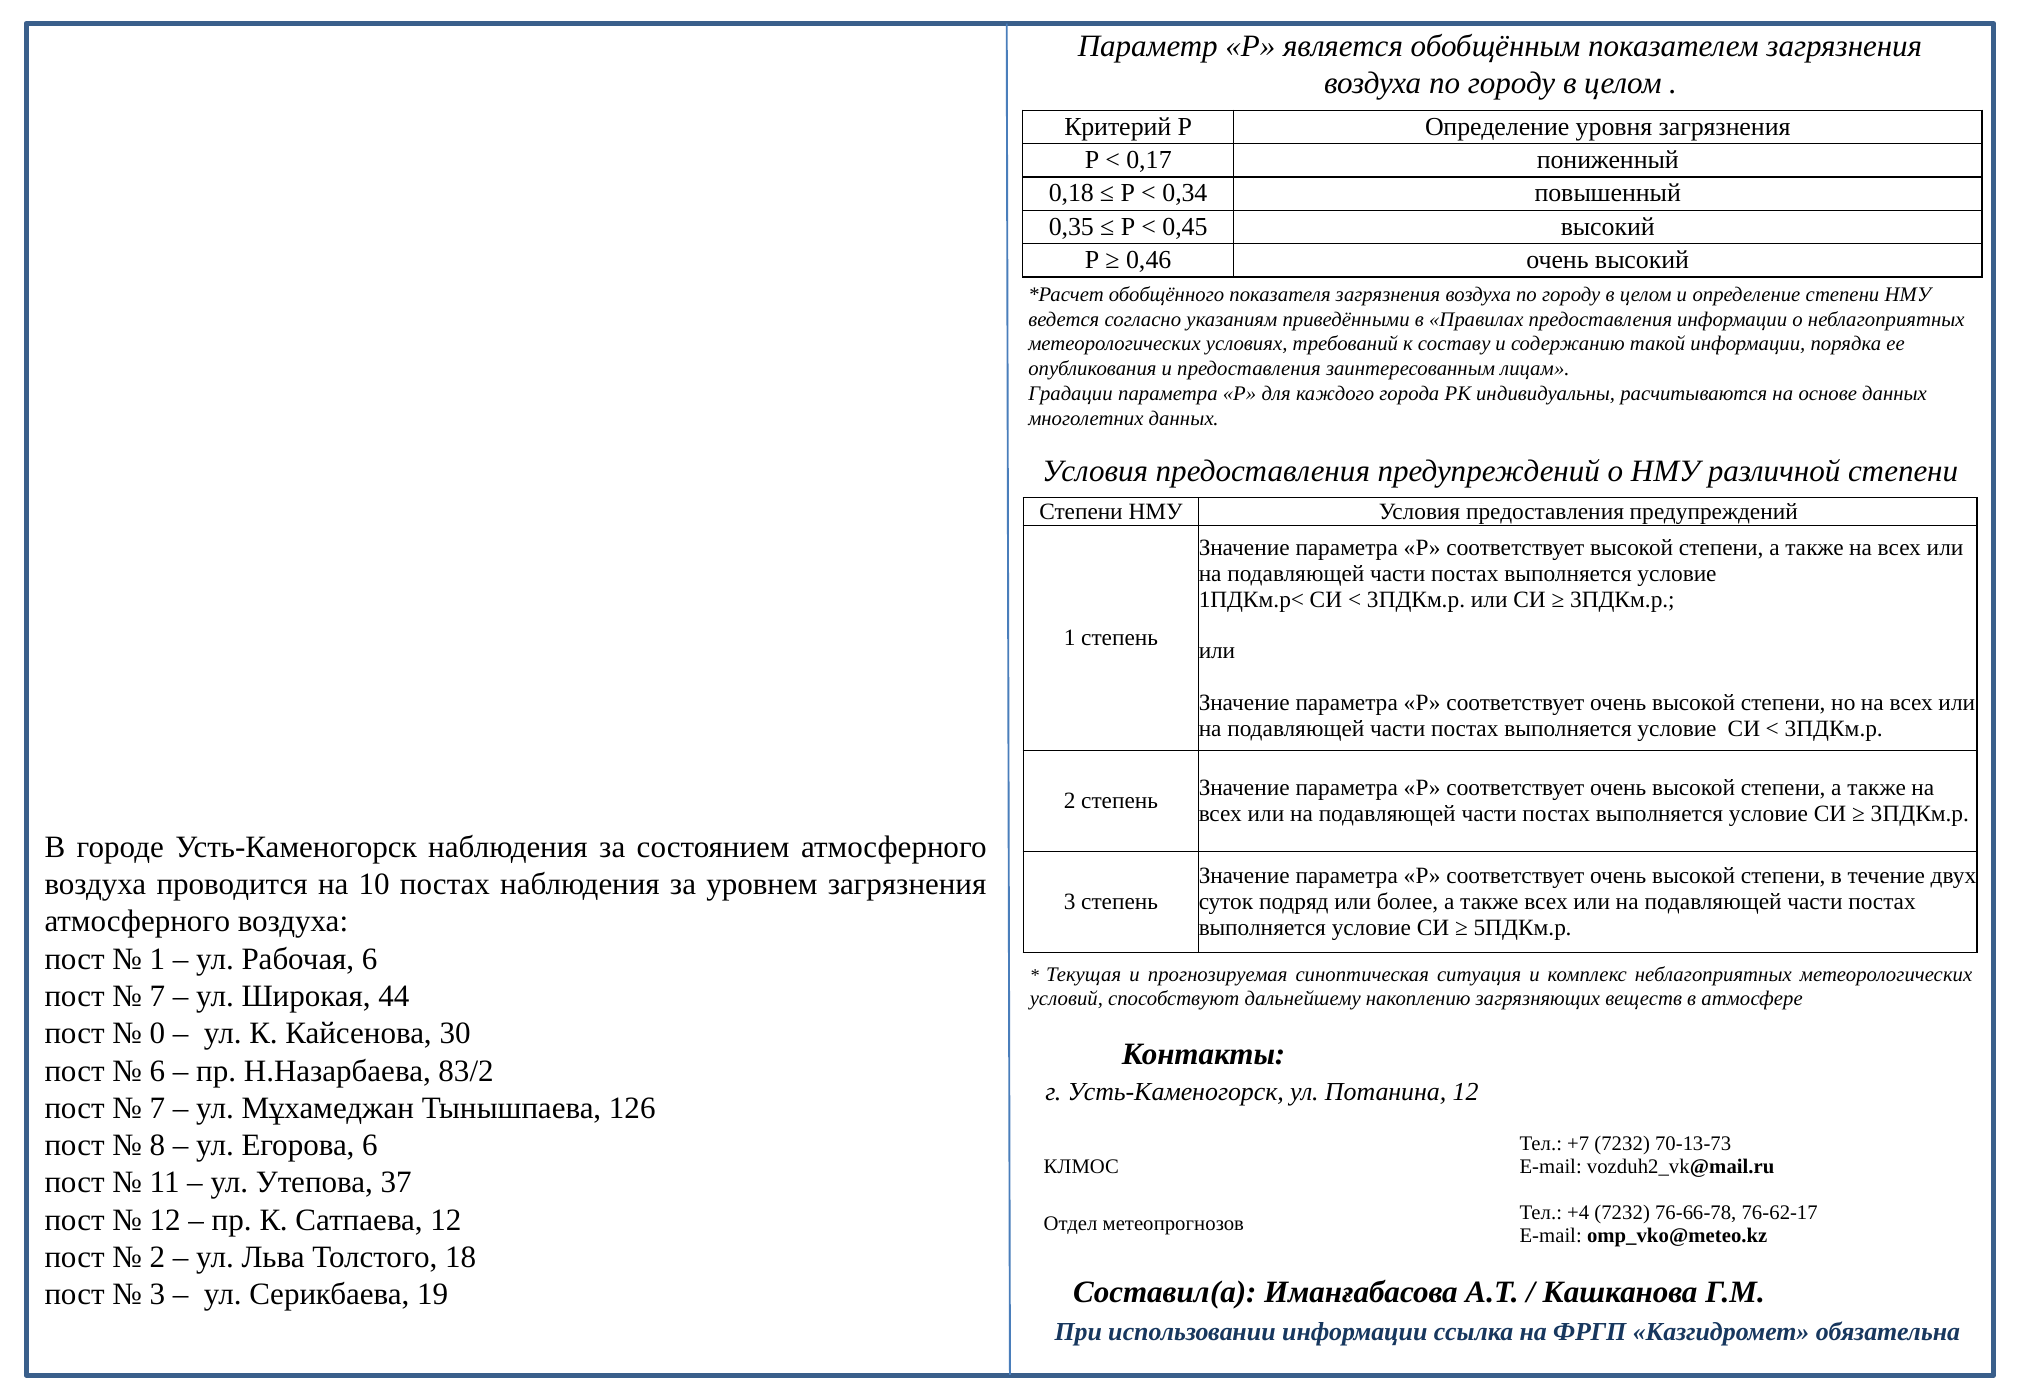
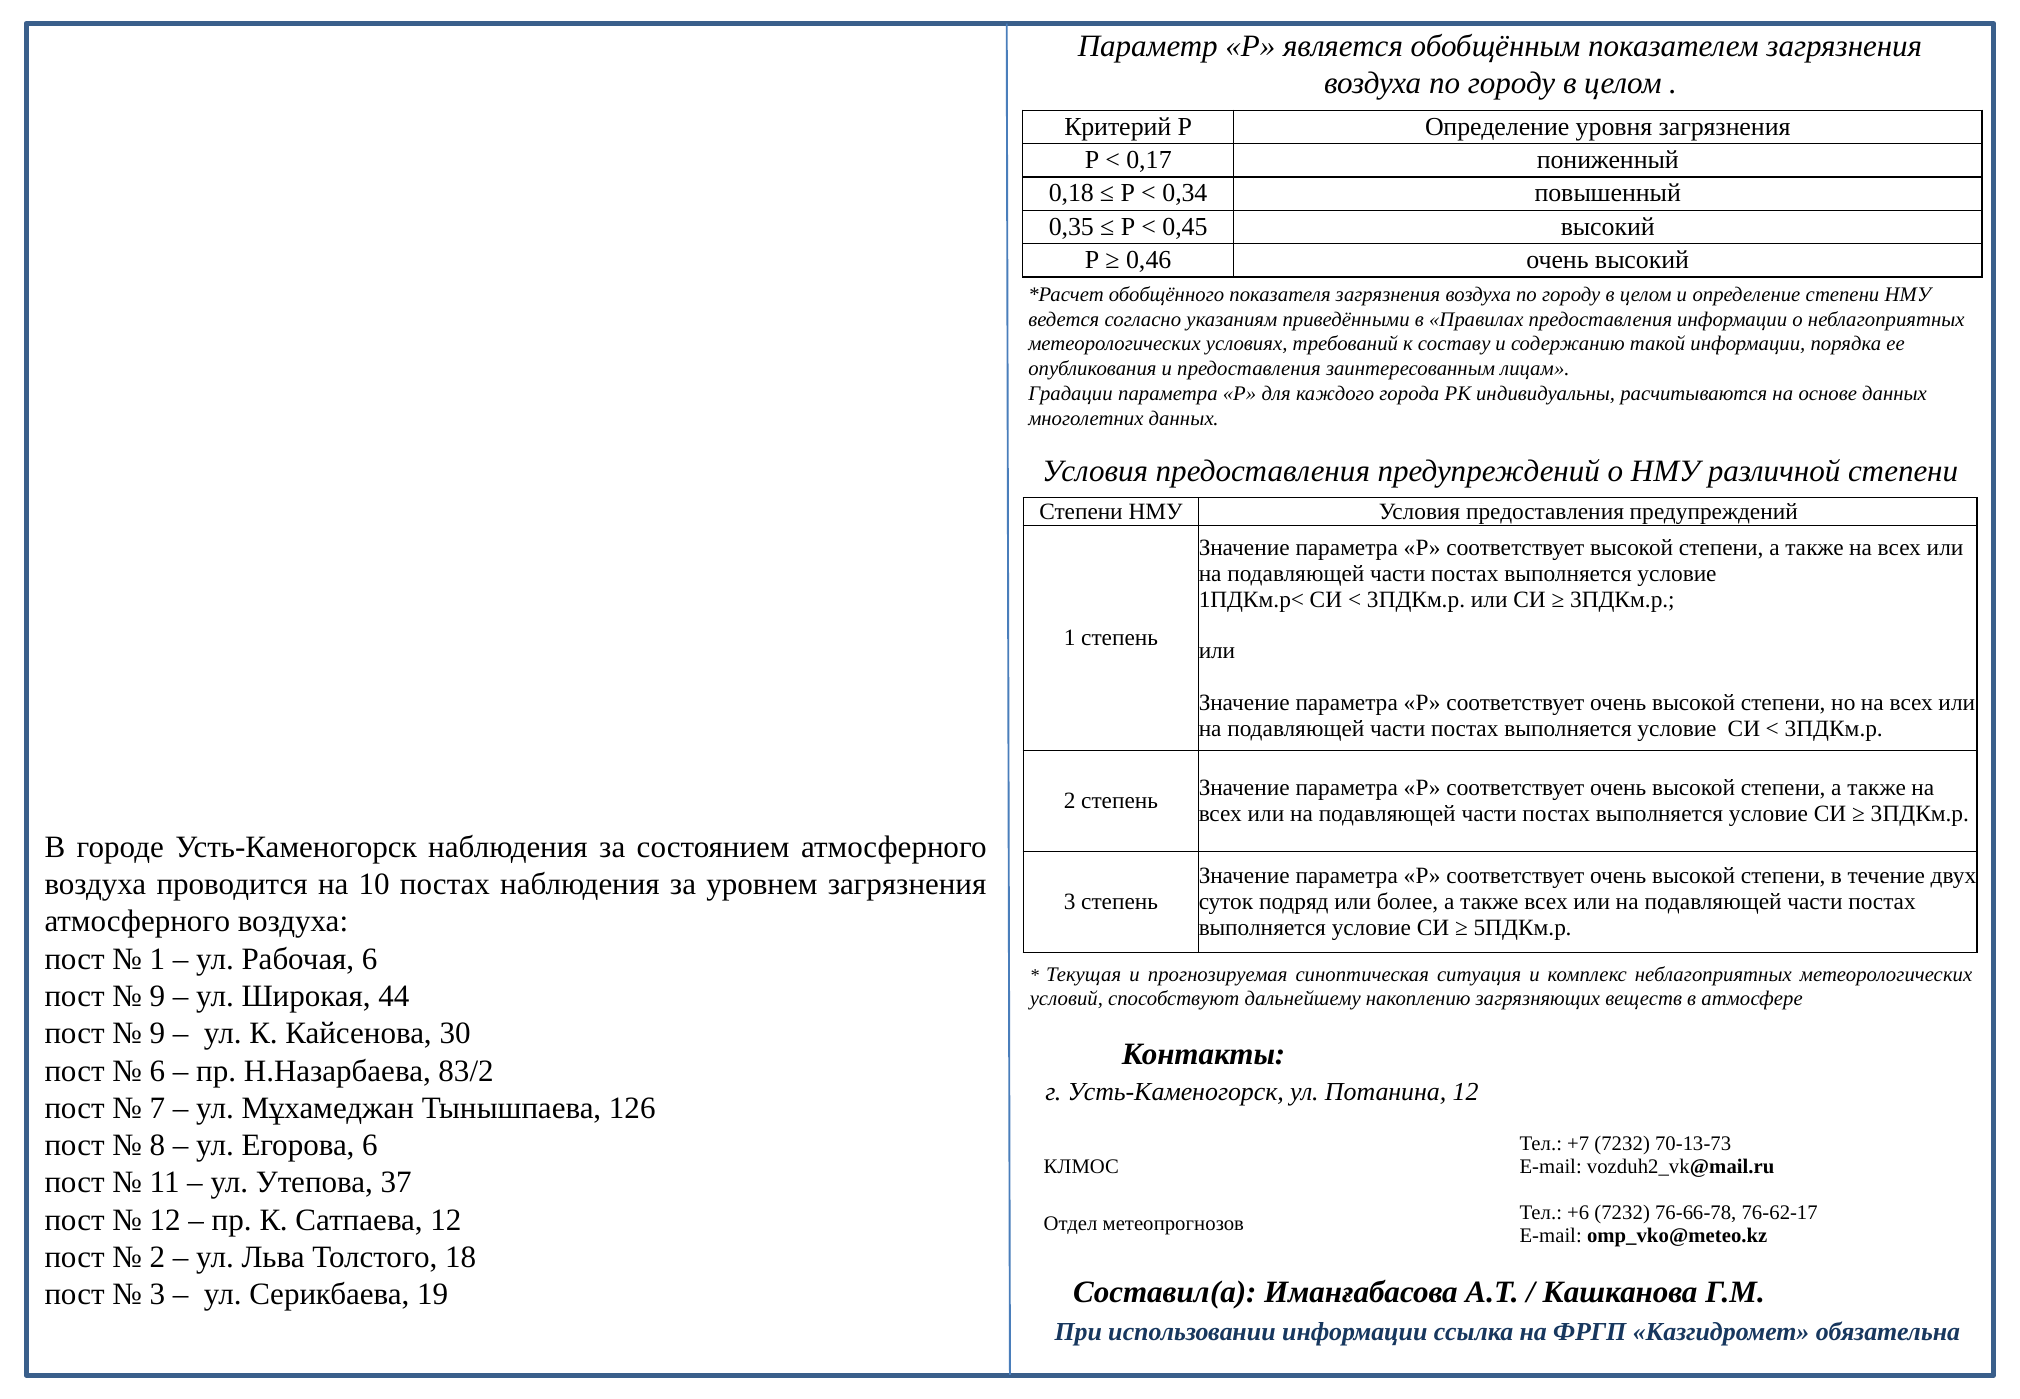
7 at (157, 996): 7 -> 9
0 at (157, 1033): 0 -> 9
+4: +4 -> +6
